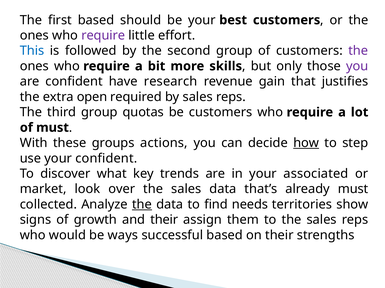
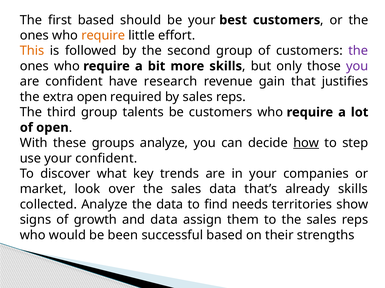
require at (103, 36) colour: purple -> orange
This colour: blue -> orange
quotas: quotas -> talents
of must: must -> open
groups actions: actions -> analyze
associated: associated -> companies
already must: must -> skills
the at (142, 205) underline: present -> none
and their: their -> data
ways: ways -> been
